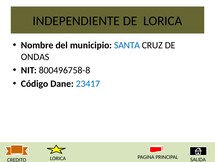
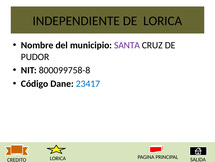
SANTA colour: blue -> purple
ONDAS: ONDAS -> PUDOR
800496758-8: 800496758-8 -> 800099758-8
